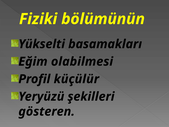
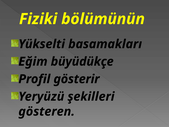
olabilmesi: olabilmesi -> büyüdükçe
küçülür: küçülür -> gösterir
